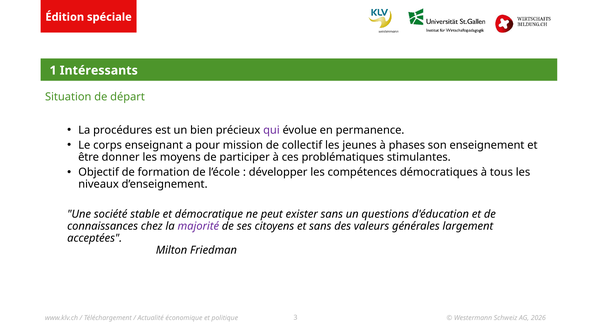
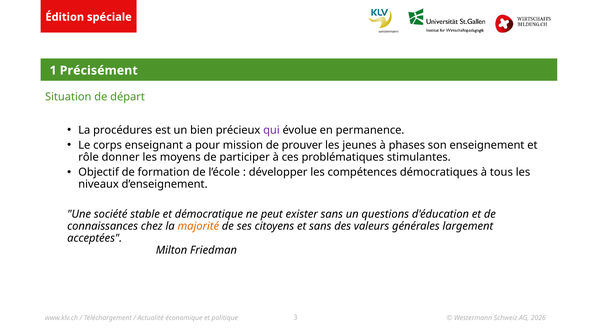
Intéressants: Intéressants -> Précisément
collectif: collectif -> prouver
être: être -> rôle
majorité colour: purple -> orange
